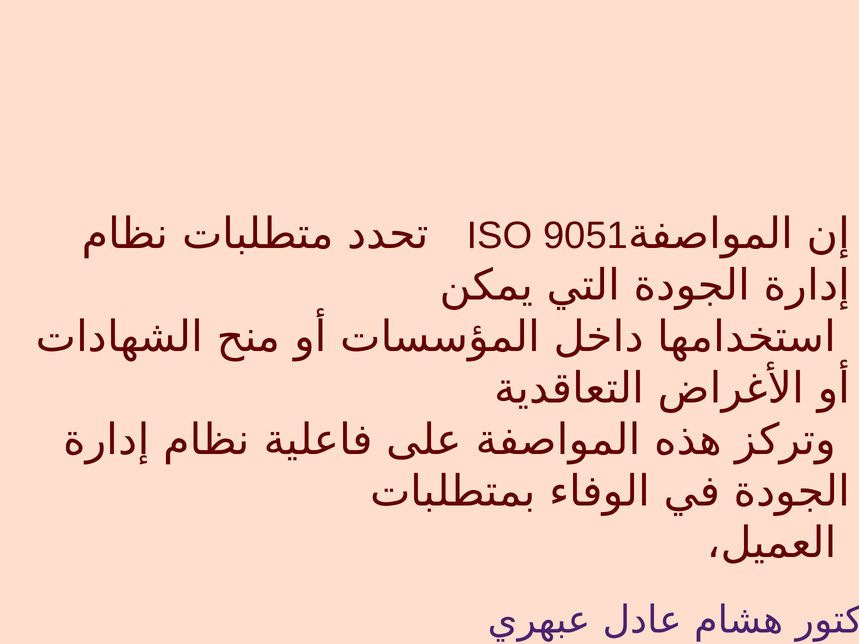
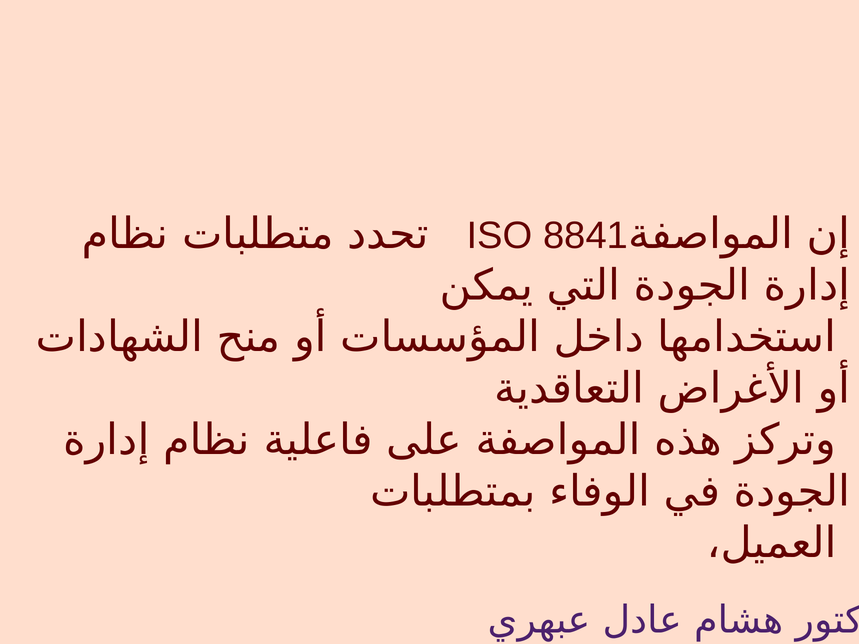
9051: 9051 -> 8841
